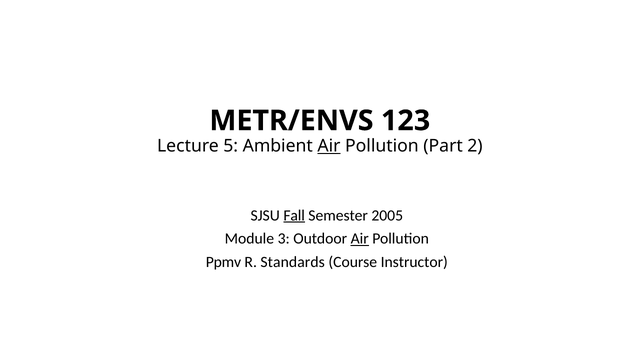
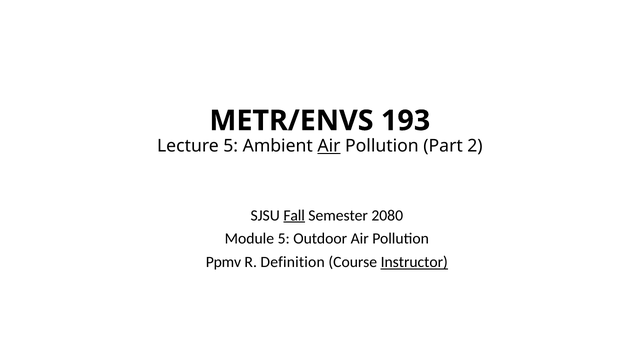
123: 123 -> 193
2005: 2005 -> 2080
Module 3: 3 -> 5
Air at (360, 239) underline: present -> none
Standards: Standards -> Definition
Instructor underline: none -> present
